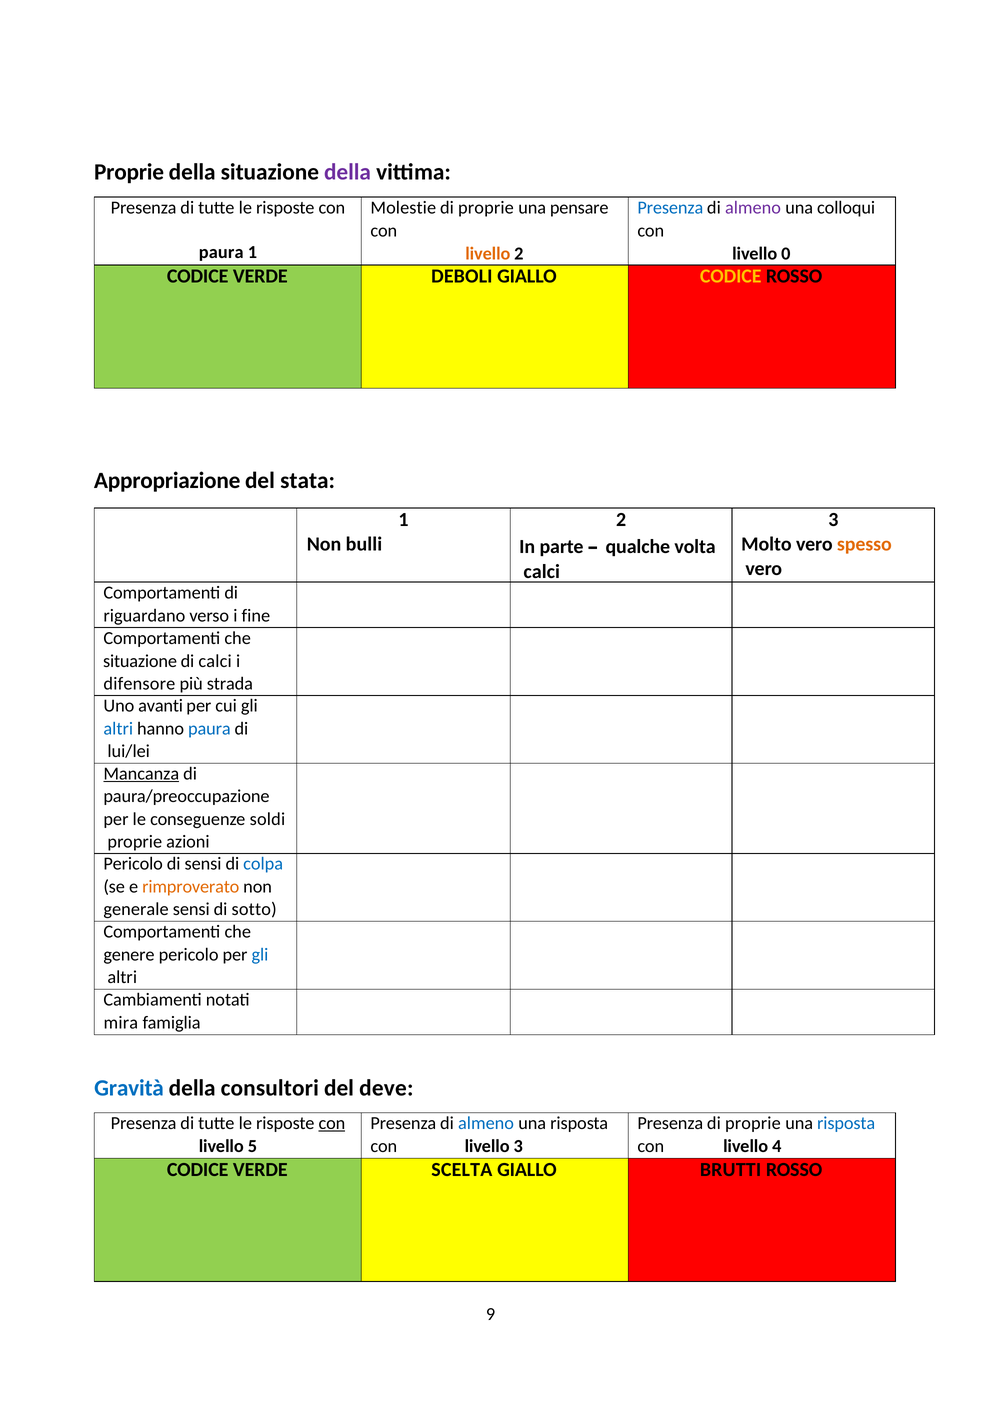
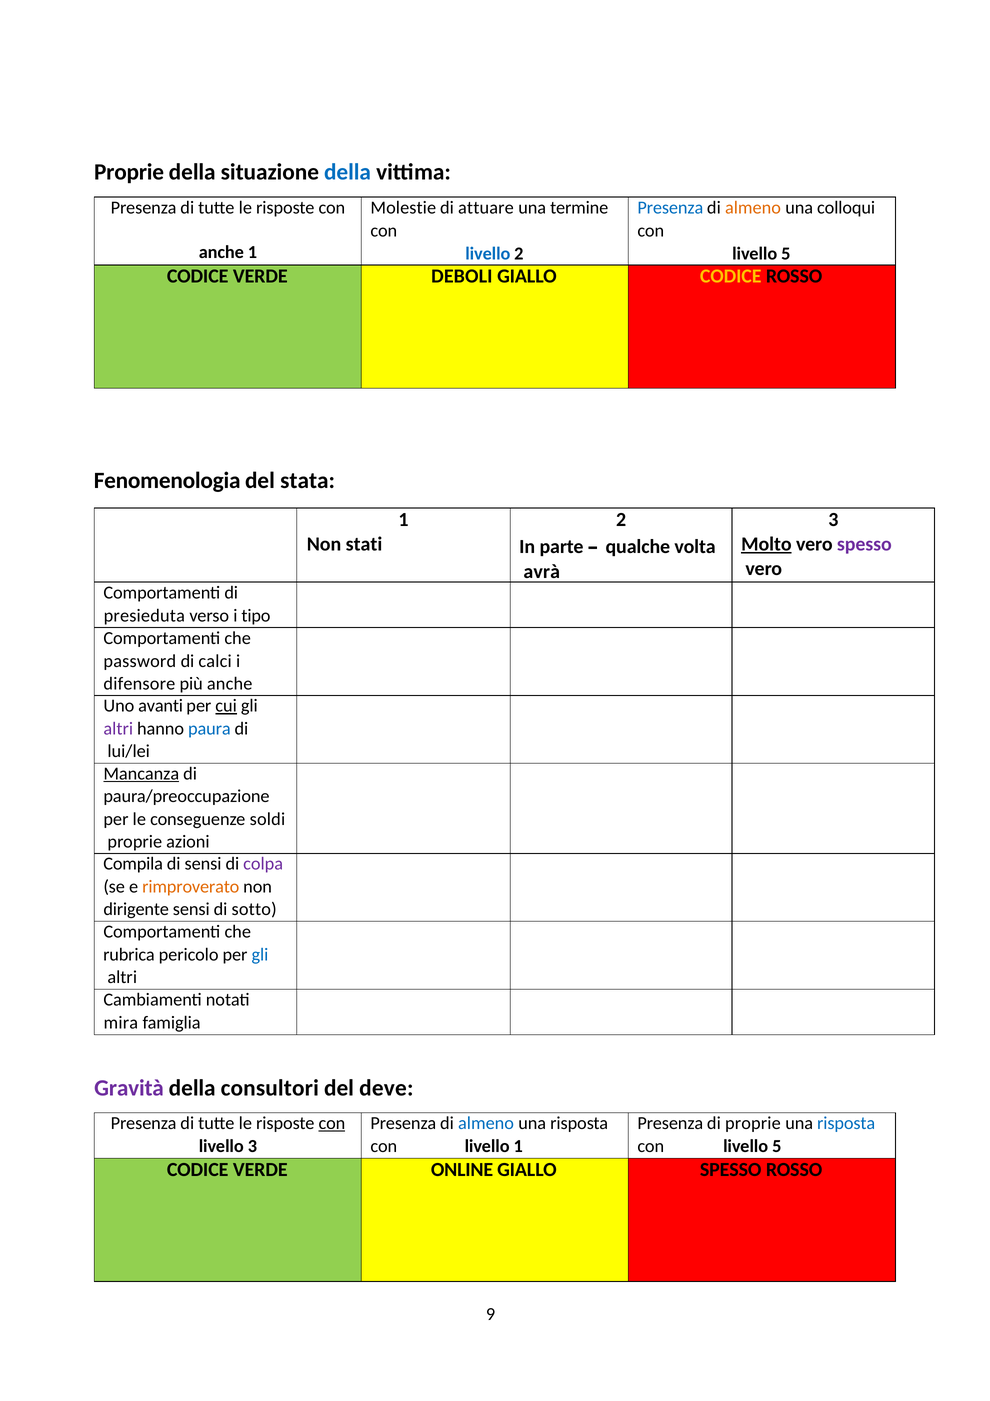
della at (347, 172) colour: purple -> blue
proprie at (486, 208): proprie -> attuare
pensare: pensare -> termine
almeno at (753, 208) colour: purple -> orange
paura at (221, 252): paura -> anche
livello at (488, 253) colour: orange -> blue
0 at (786, 253): 0 -> 5
Appropriazione: Appropriazione -> Fenomenologia
Molto underline: none -> present
spesso at (864, 544) colour: orange -> purple
bulli: bulli -> stati
calci at (542, 572): calci -> avrà
riguardano: riguardano -> presieduta
fine: fine -> tipo
situazione at (140, 661): situazione -> password
più strada: strada -> anche
cui underline: none -> present
altri at (118, 729) colour: blue -> purple
Pericolo at (133, 864): Pericolo -> Compila
colpa colour: blue -> purple
generale: generale -> dirigente
genere: genere -> rubrica
Gravità colour: blue -> purple
livello 5: 5 -> 3
livello 3: 3 -> 1
4 at (777, 1146): 4 -> 5
SCELTA: SCELTA -> ONLINE
GIALLO BRUTTI: BRUTTI -> SPESSO
